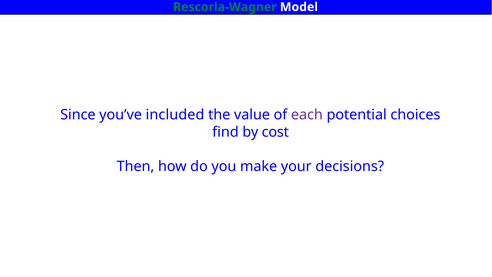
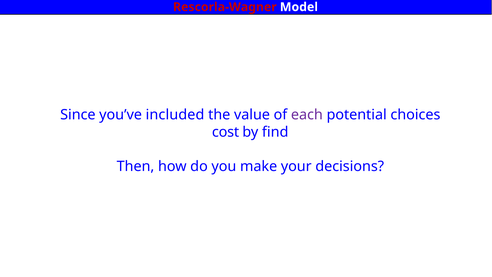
Rescorla-Wagner colour: green -> red
find: find -> cost
cost: cost -> find
